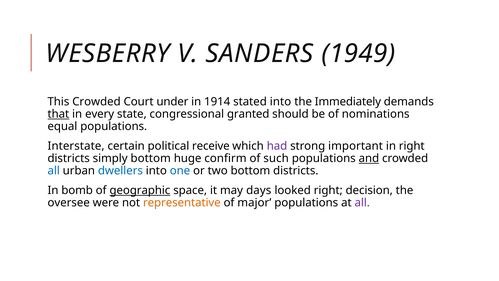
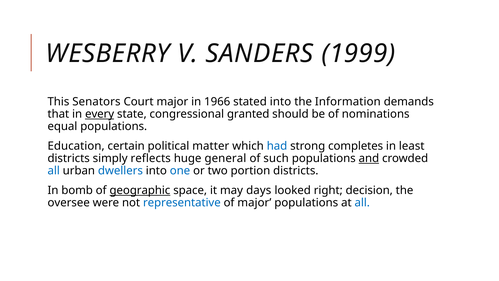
1949: 1949 -> 1999
This Crowded: Crowded -> Senators
Court under: under -> major
1914: 1914 -> 1966
Immediately: Immediately -> Information
that underline: present -> none
every underline: none -> present
Interstate: Interstate -> Education
receive: receive -> matter
had colour: purple -> blue
important: important -> completes
in right: right -> least
simply bottom: bottom -> reflects
confirm: confirm -> general
two bottom: bottom -> portion
representative colour: orange -> blue
all at (362, 203) colour: purple -> blue
